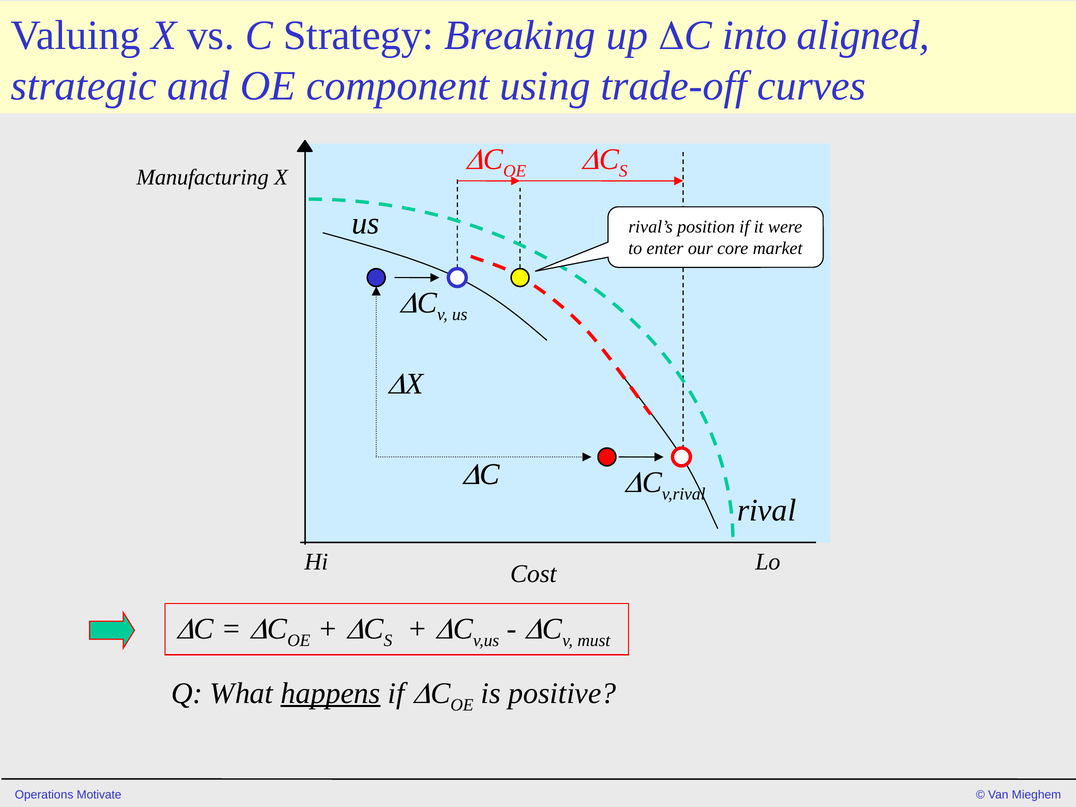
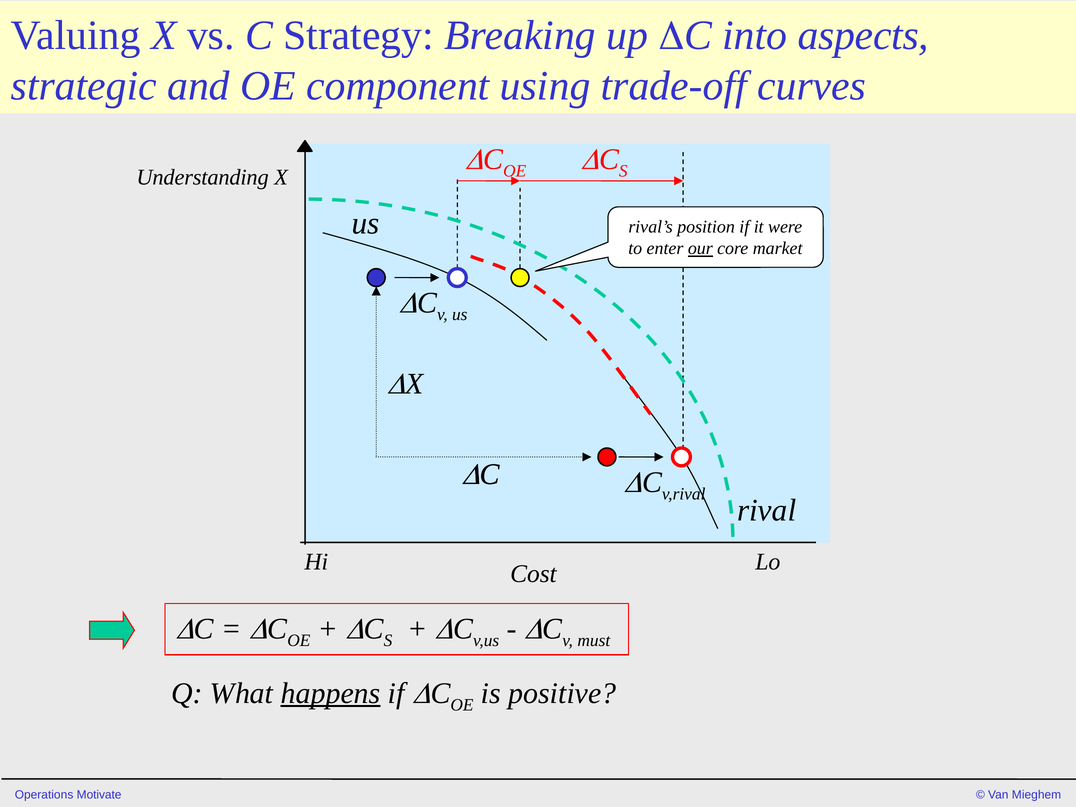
aligned: aligned -> aspects
Manufacturing: Manufacturing -> Understanding
our underline: none -> present
